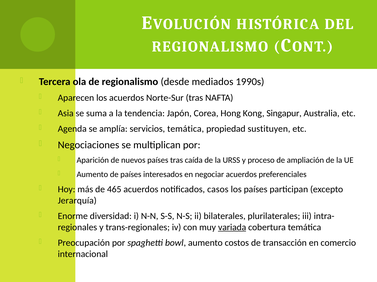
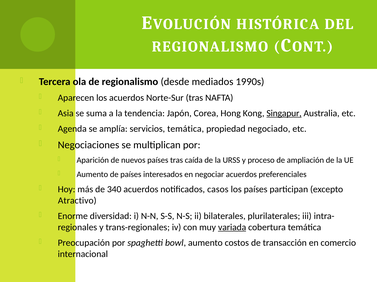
Singapur underline: none -> present
sustituyen: sustituyen -> negociado
465: 465 -> 340
Jerarquía: Jerarquía -> Atractivo
